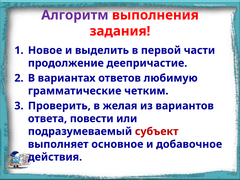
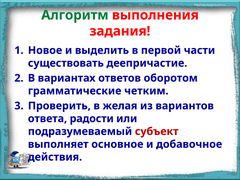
Алгоритм colour: purple -> green
продолжение: продолжение -> существовать
любимую: любимую -> оборотом
повести: повести -> радости
